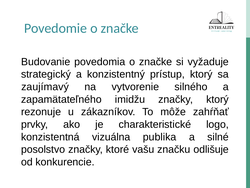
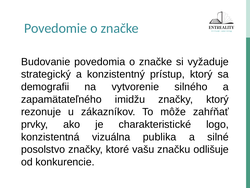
zaujímavý: zaujímavý -> demografii
